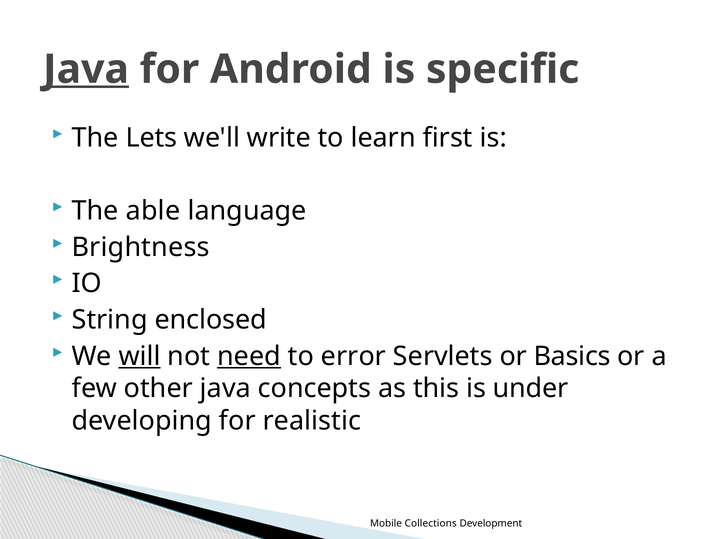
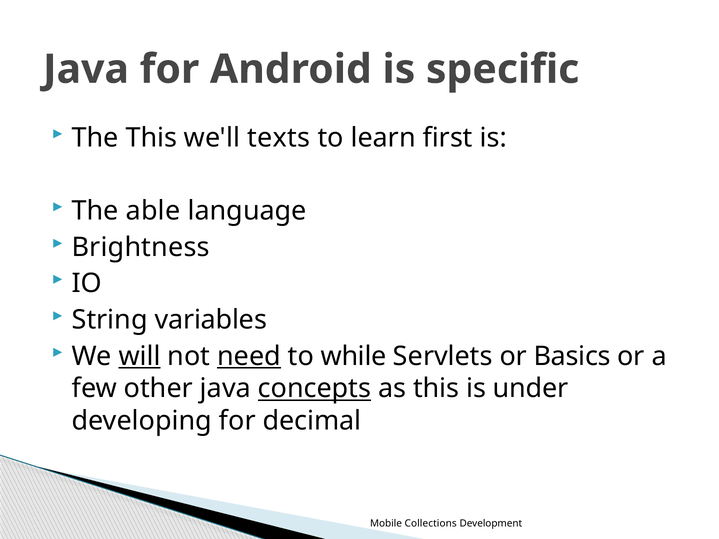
Java at (86, 69) underline: present -> none
The Lets: Lets -> This
write: write -> texts
enclosed: enclosed -> variables
error: error -> while
concepts underline: none -> present
realistic: realistic -> decimal
